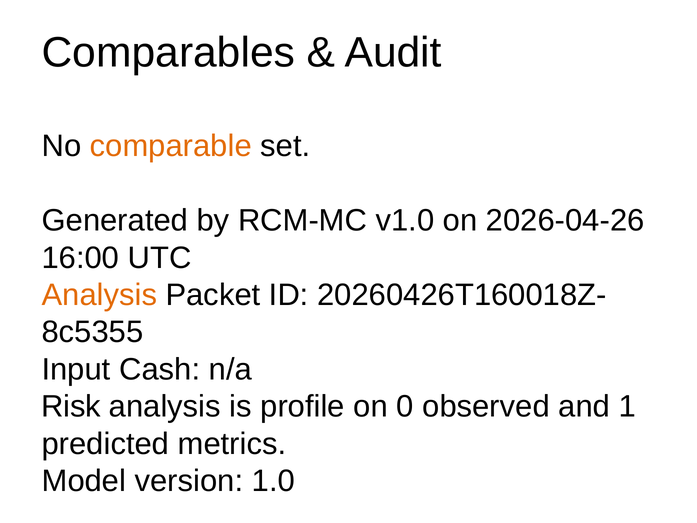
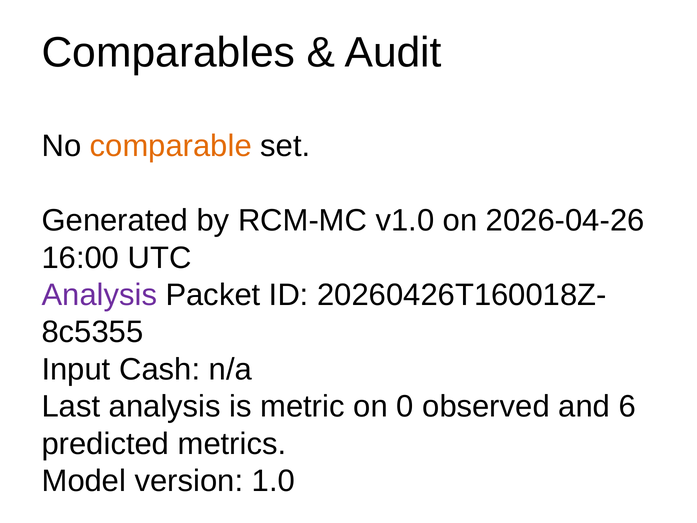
Analysis at (99, 295) colour: orange -> purple
Risk: Risk -> Last
profile: profile -> metric
1: 1 -> 6
